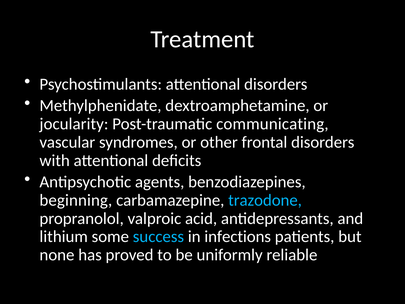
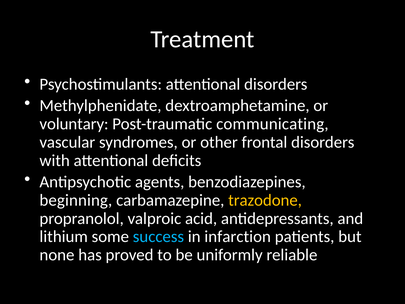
jocularity: jocularity -> voluntary
trazodone colour: light blue -> yellow
infections: infections -> infarction
